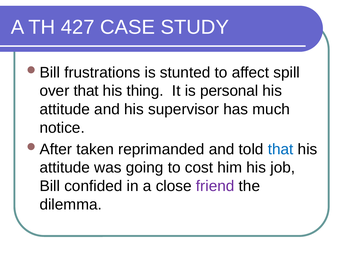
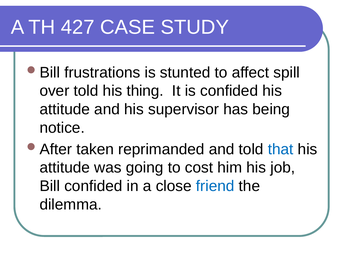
over that: that -> told
is personal: personal -> confided
much: much -> being
friend colour: purple -> blue
